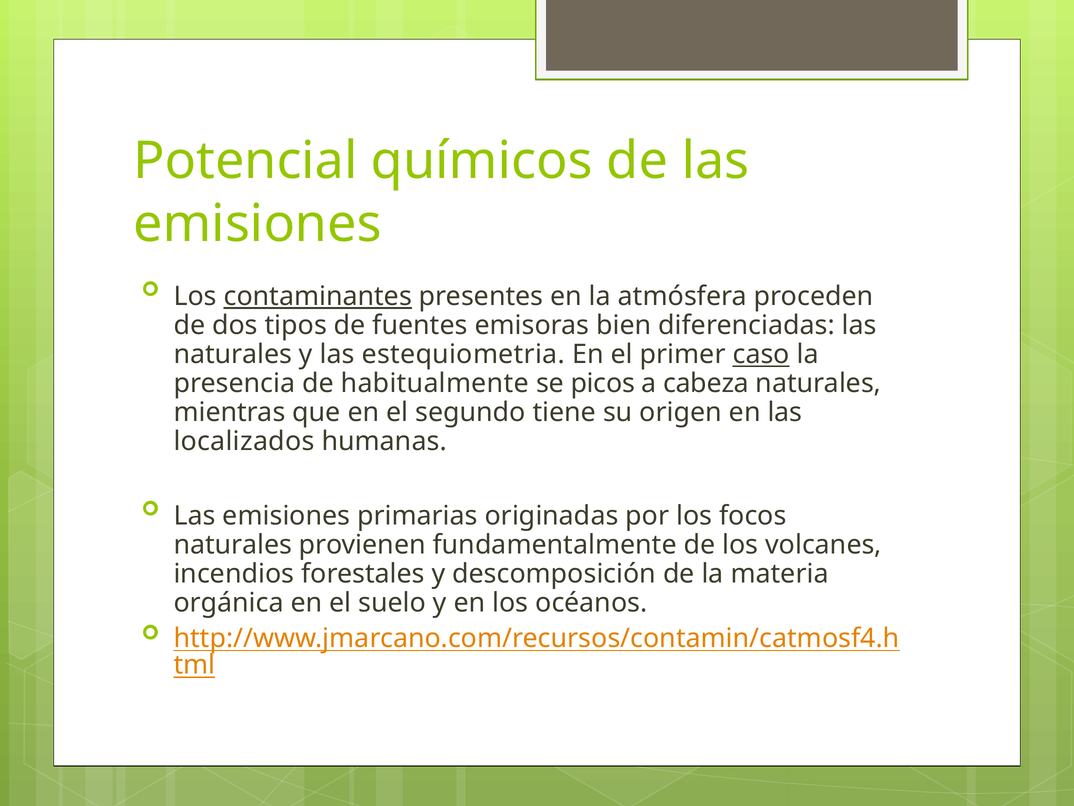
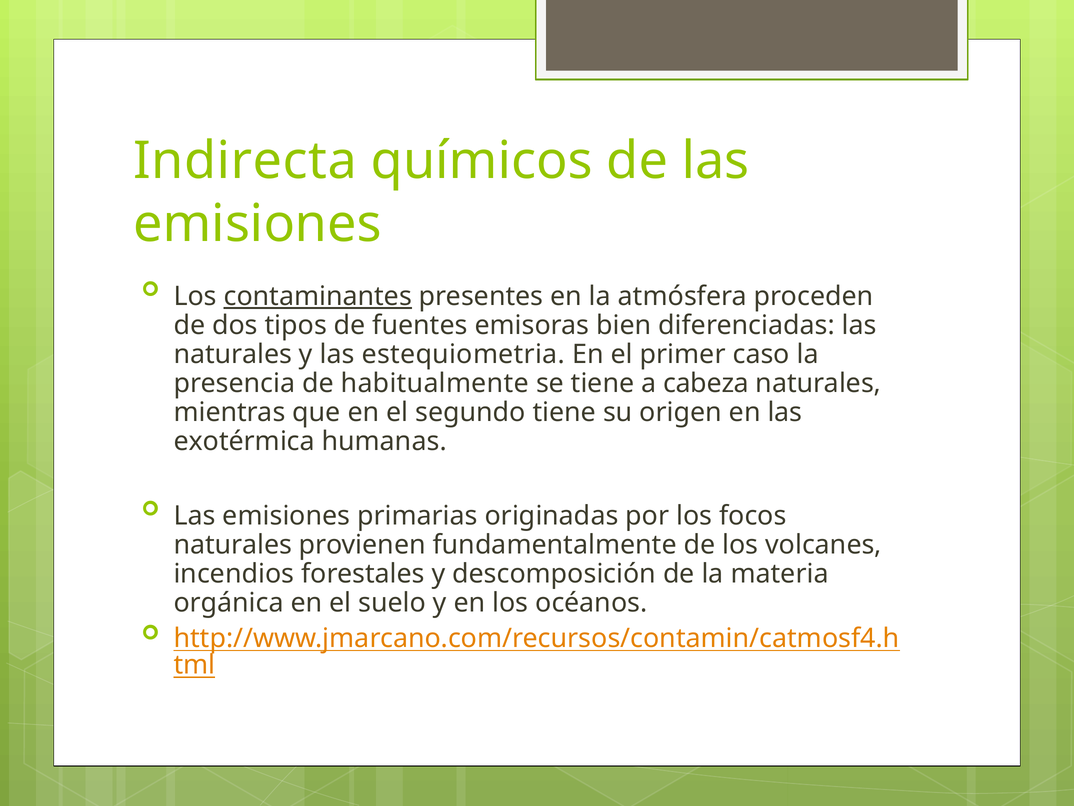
Potencial: Potencial -> Indirecta
caso underline: present -> none
se picos: picos -> tiene
localizados: localizados -> exotérmica
